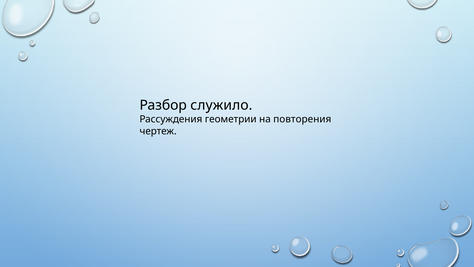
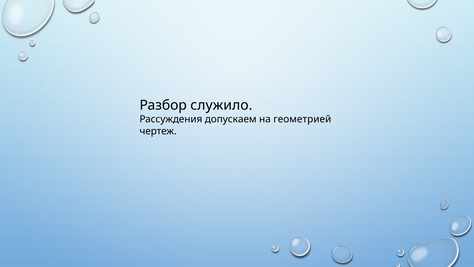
геометрии: геометрии -> допускаем
повторения: повторения -> геометрией
